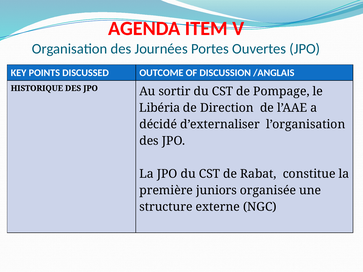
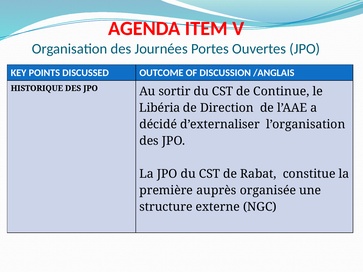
Pompage: Pompage -> Continue
juniors: juniors -> auprès
